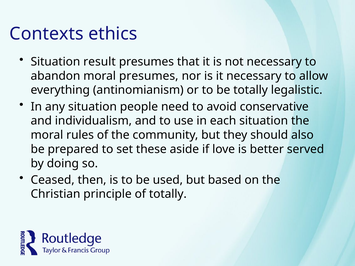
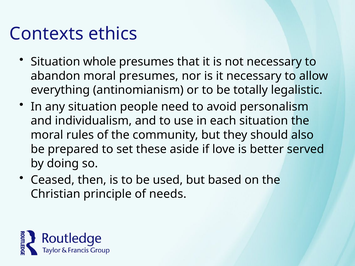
result: result -> whole
conservative: conservative -> personalism
of totally: totally -> needs
